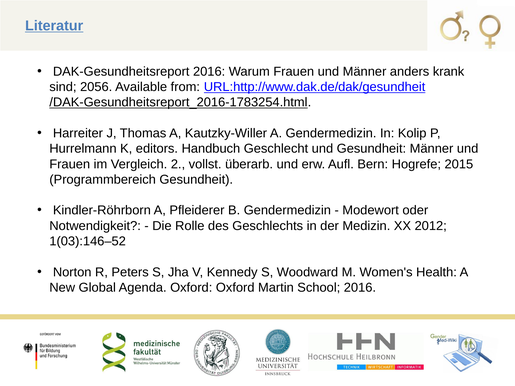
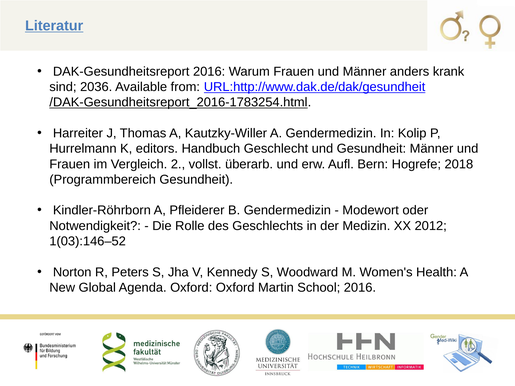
2056: 2056 -> 2036
2015: 2015 -> 2018
